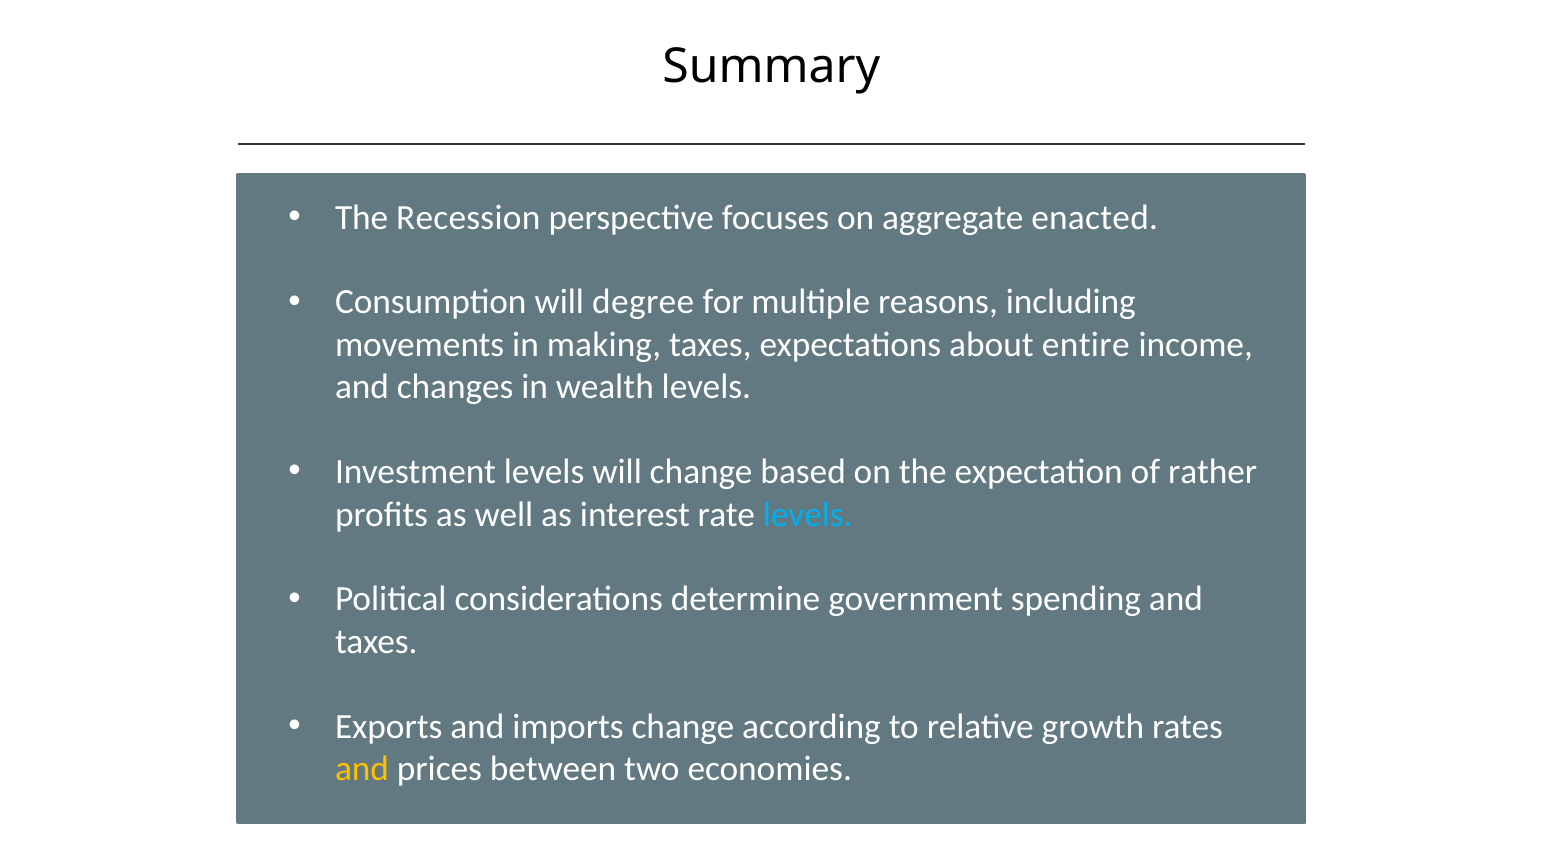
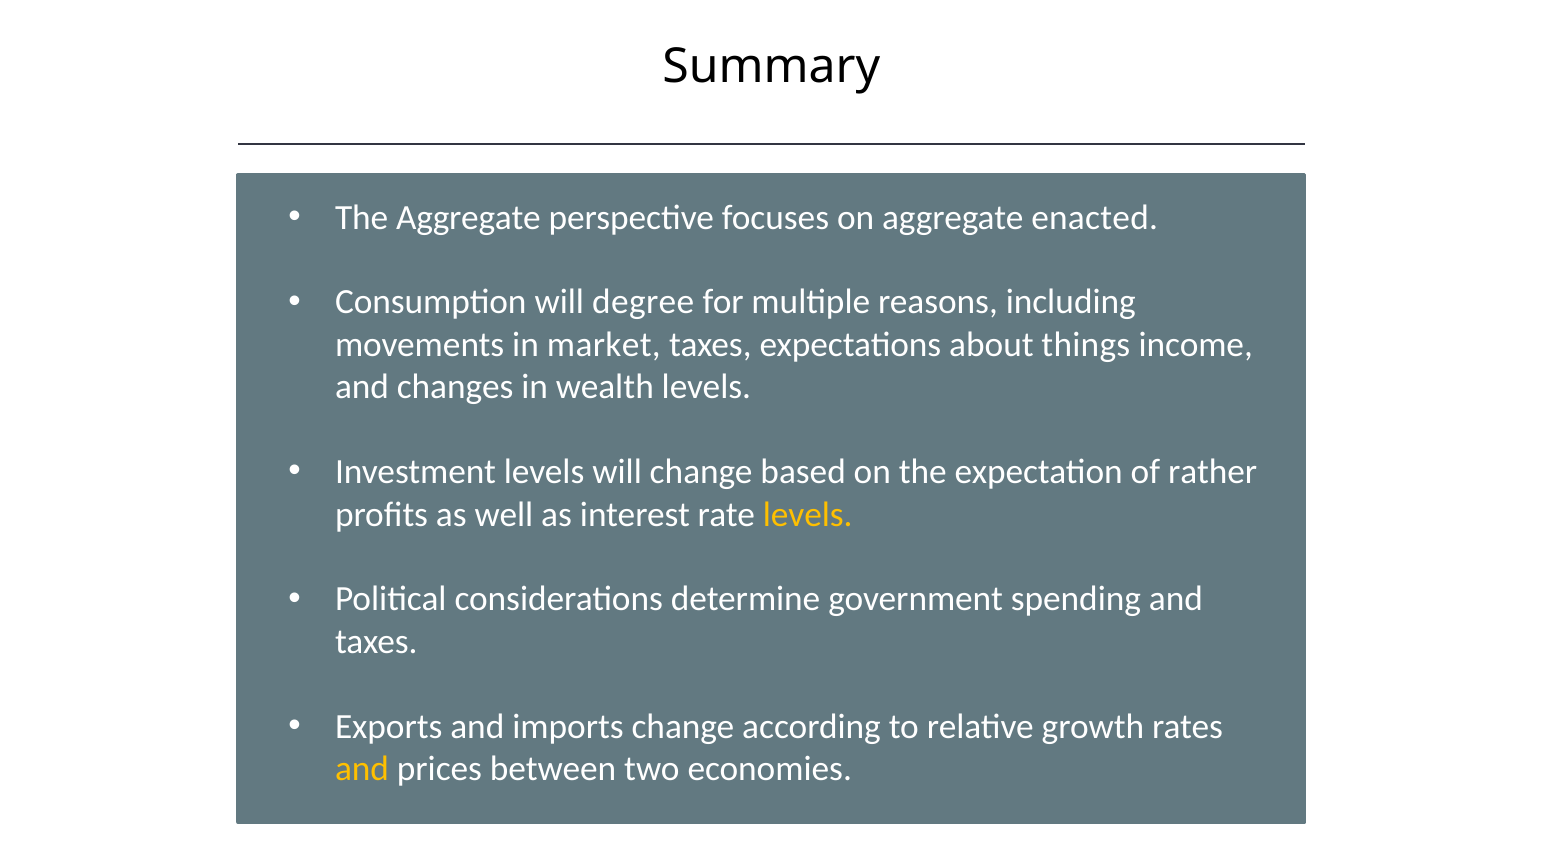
The Recession: Recession -> Aggregate
making: making -> market
entire: entire -> things
levels at (808, 514) colour: light blue -> yellow
